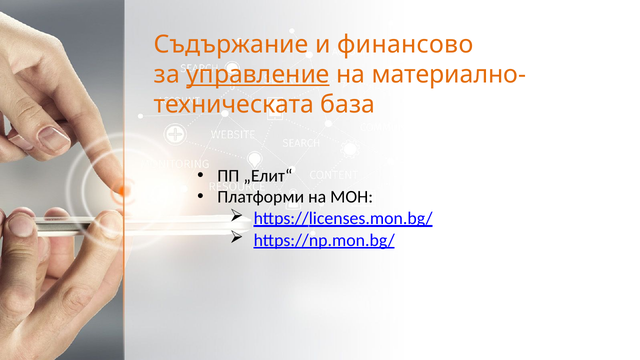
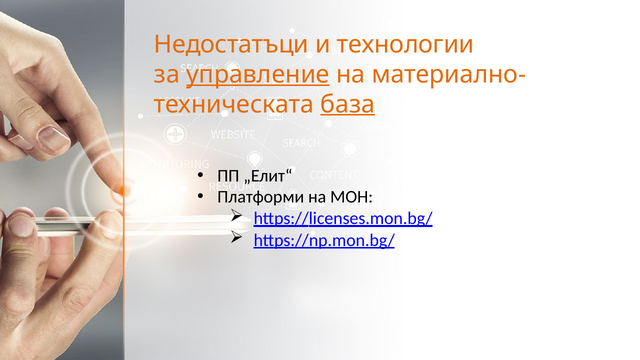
Съдържание: Съдържание -> Недостатъци
финансово: финансово -> технологии
база underline: none -> present
